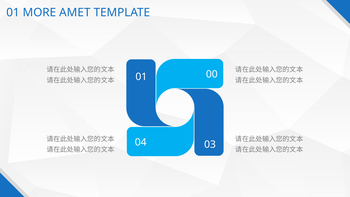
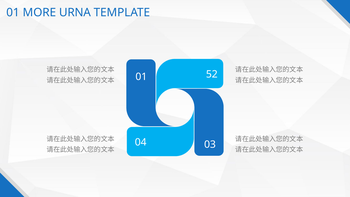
AMET: AMET -> URNA
00: 00 -> 52
